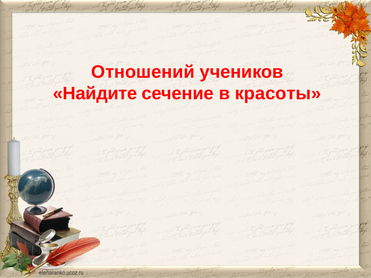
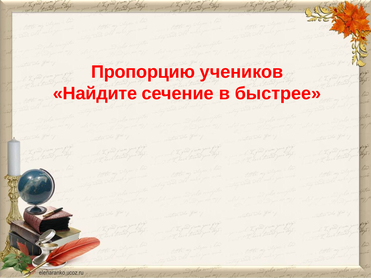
Отношений: Отношений -> Пропорцию
красоты: красоты -> быстрее
